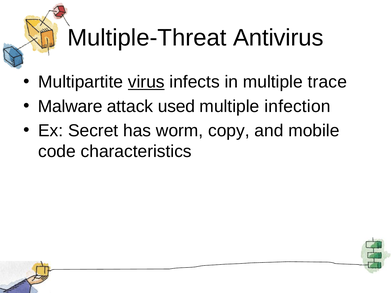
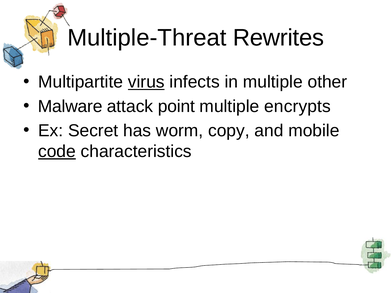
Antivirus: Antivirus -> Rewrites
trace: trace -> other
used: used -> point
infection: infection -> encrypts
code underline: none -> present
